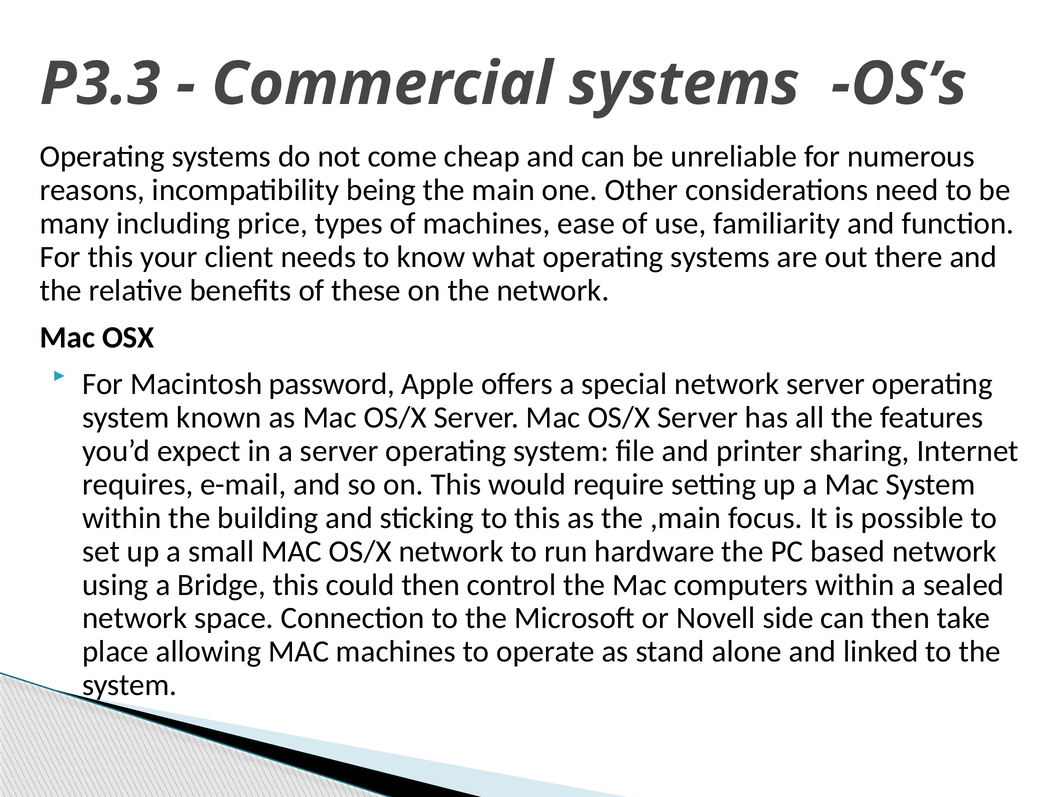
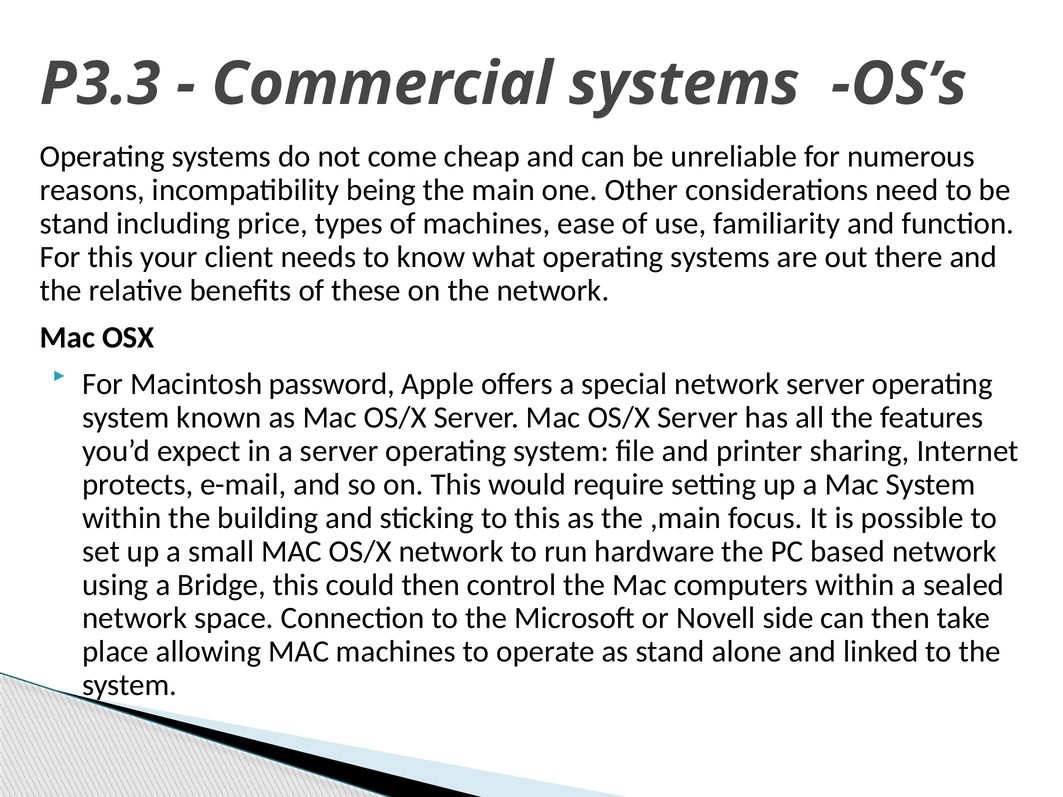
many at (75, 224): many -> stand
requires: requires -> protects
